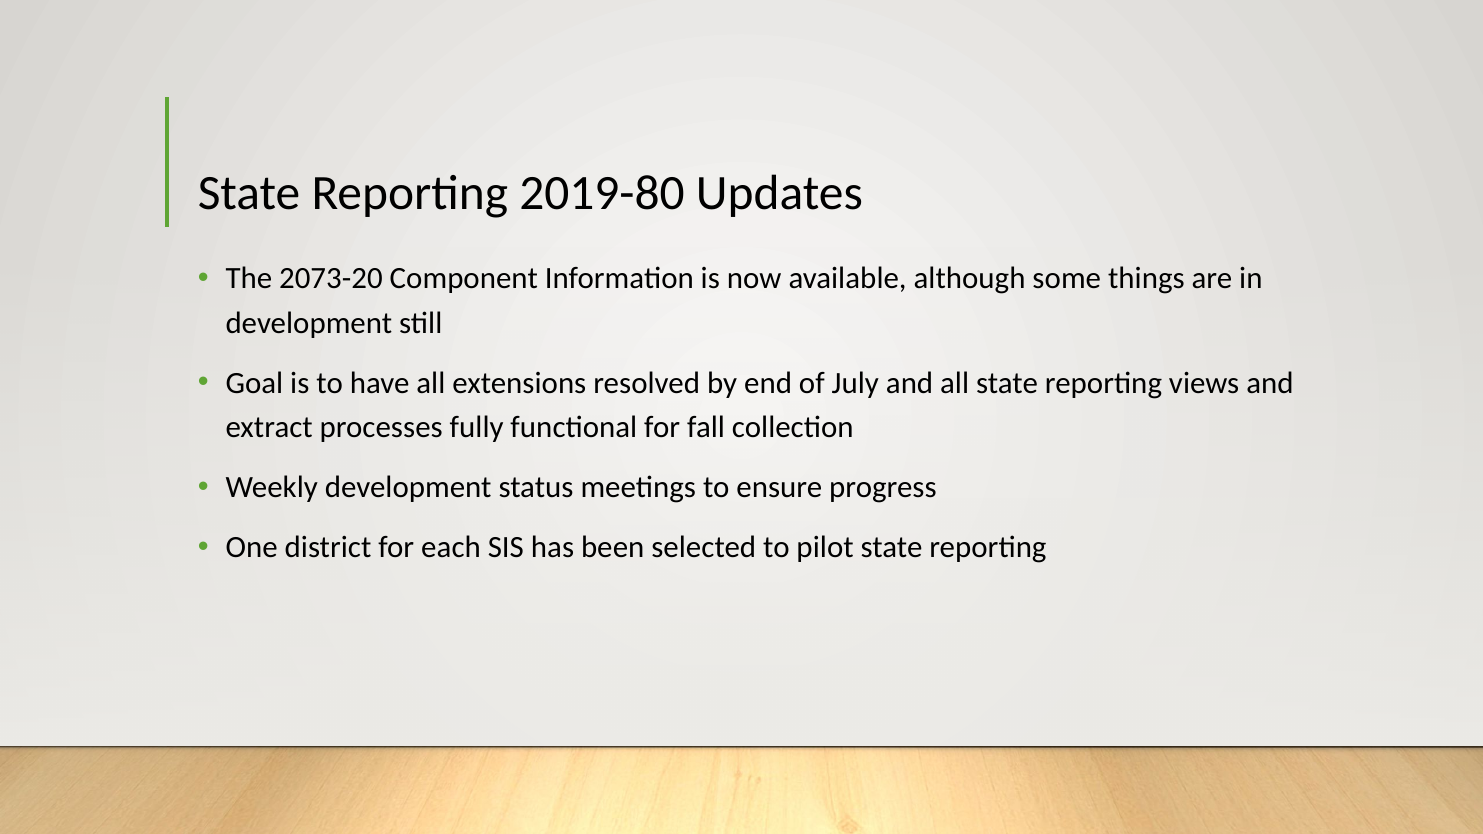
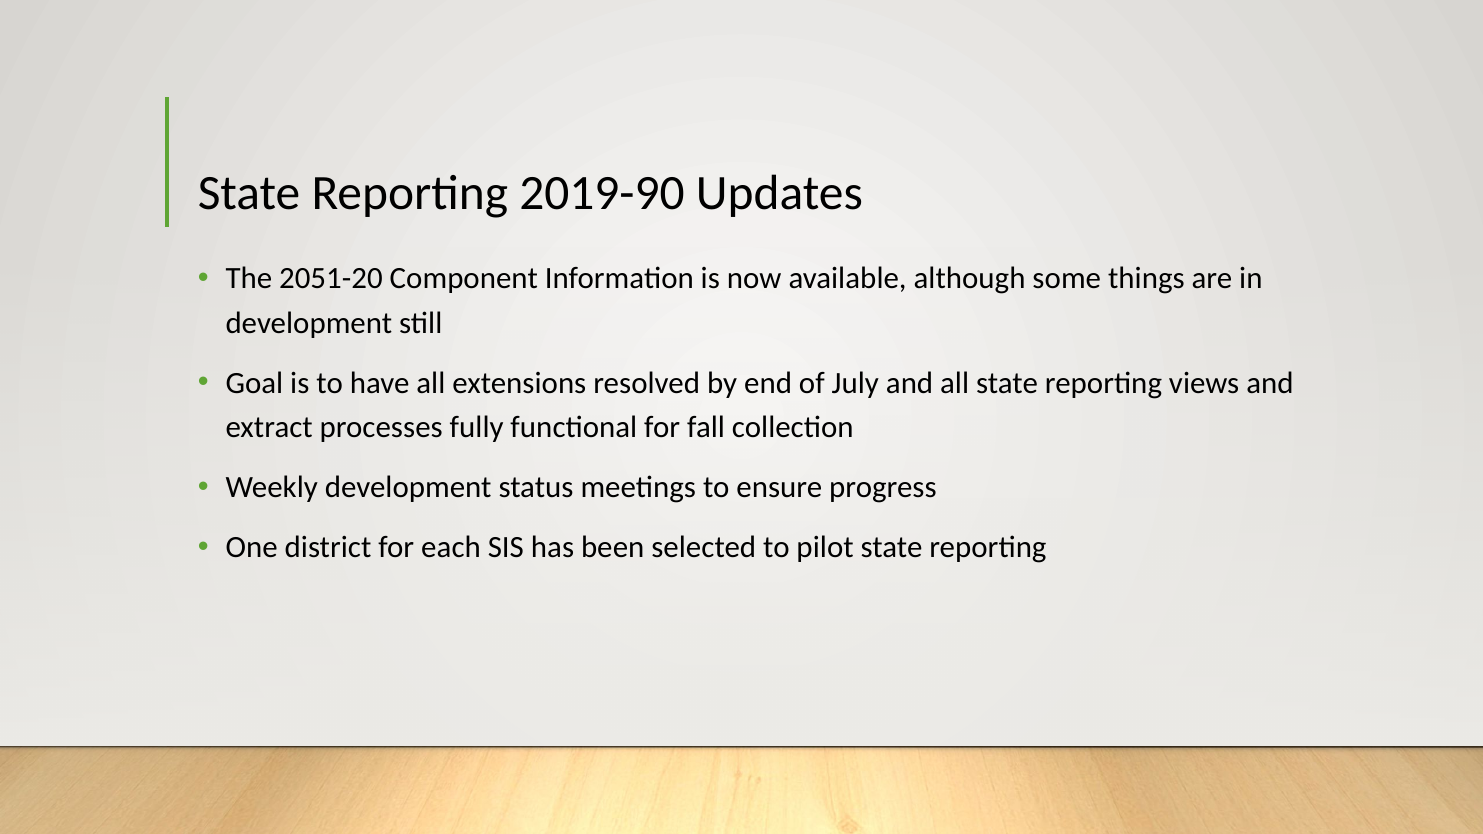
2019-80: 2019-80 -> 2019-90
2073-20: 2073-20 -> 2051-20
